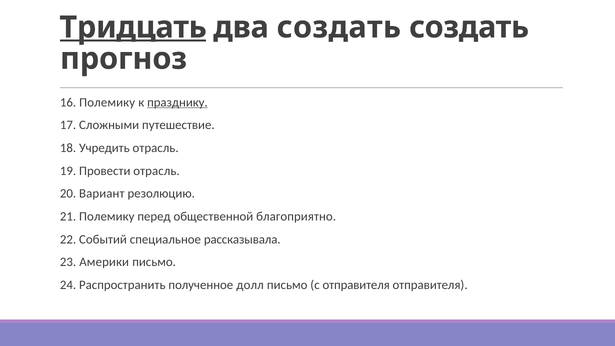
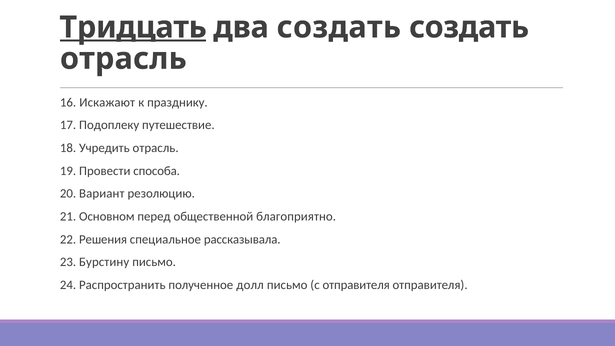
прогноз at (124, 59): прогноз -> отрасль
16 Полемику: Полемику -> Искажают
празднику underline: present -> none
Сложными: Сложными -> Подоплеку
Провести отрасль: отрасль -> способа
21 Полемику: Полемику -> Основном
Событий: Событий -> Решения
Америки: Америки -> Бурстину
